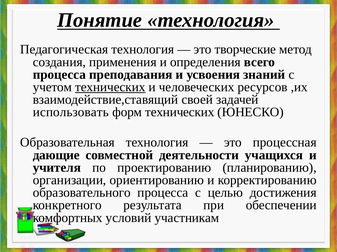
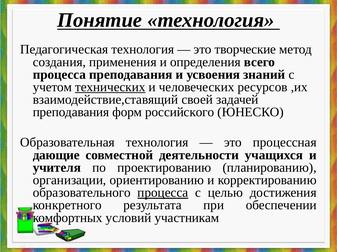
использовать at (71, 113): использовать -> преподавания
форм технических: технических -> российского
процесса at (163, 193) underline: none -> present
